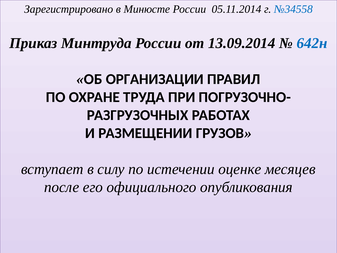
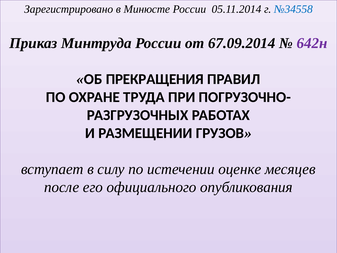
13.09.2014: 13.09.2014 -> 67.09.2014
642н colour: blue -> purple
ОРГАНИЗАЦИИ: ОРГАНИЗАЦИИ -> ПРЕКРАЩЕНИЯ
